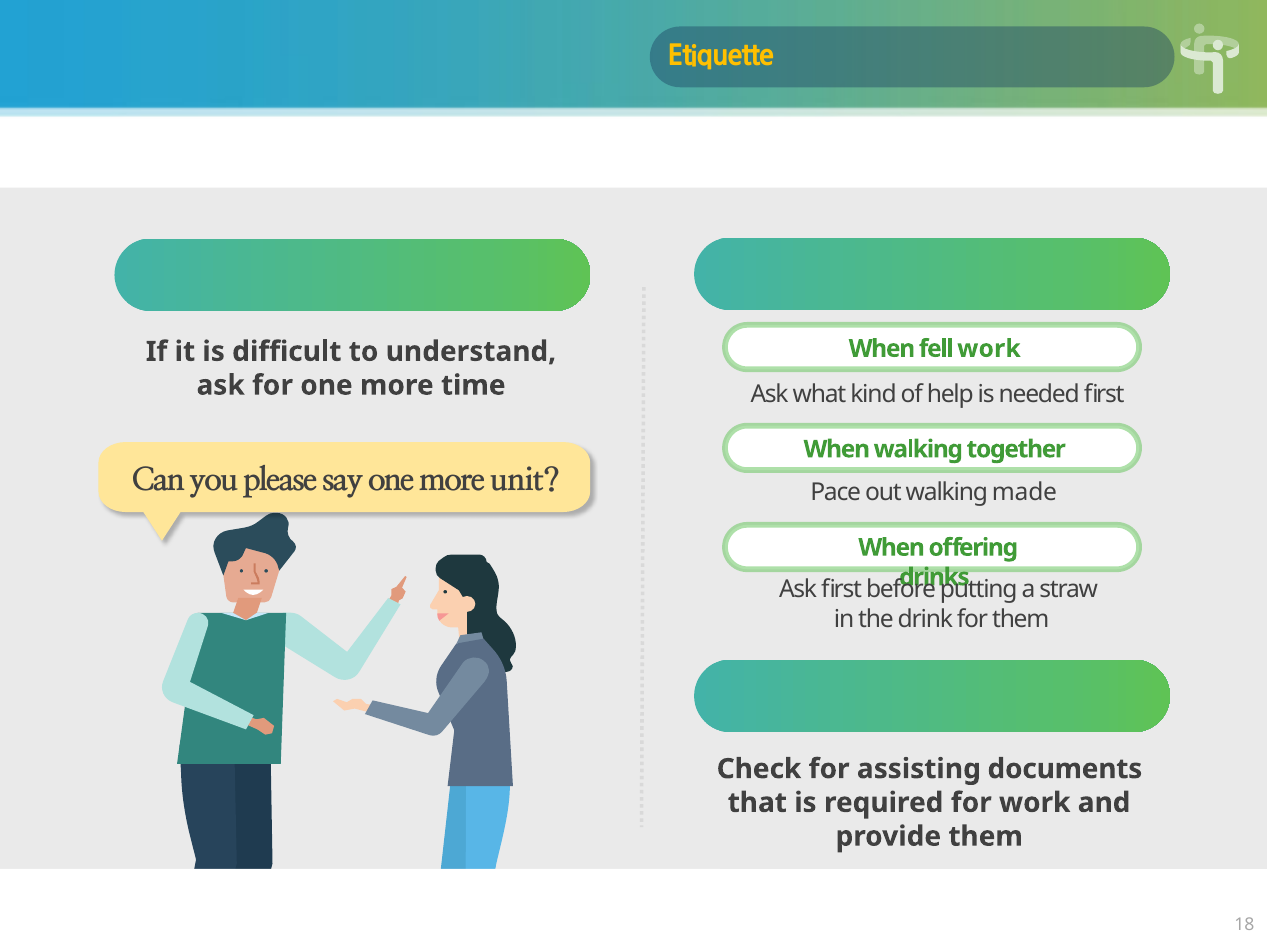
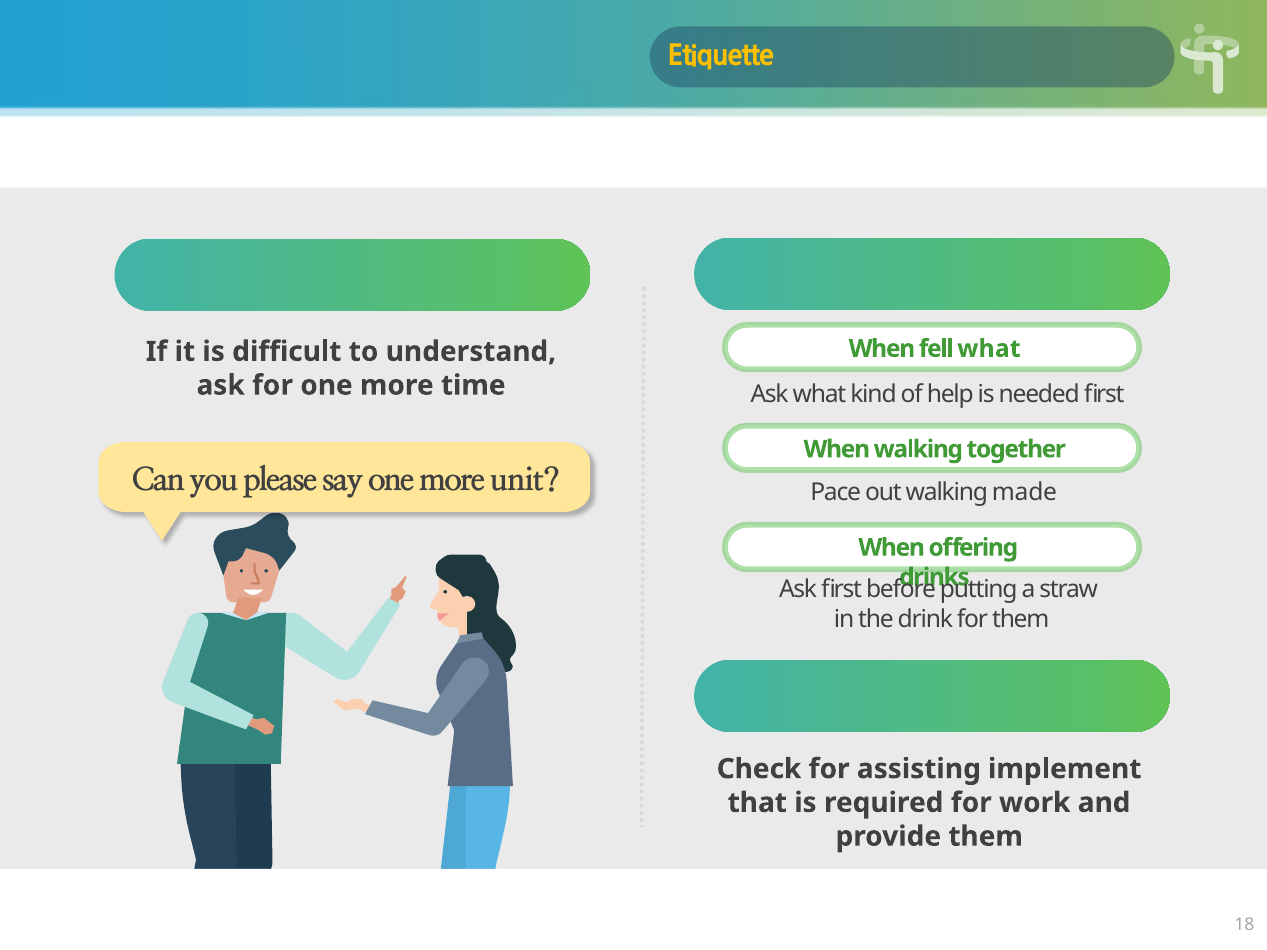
fell work: work -> what
documents: documents -> implement
